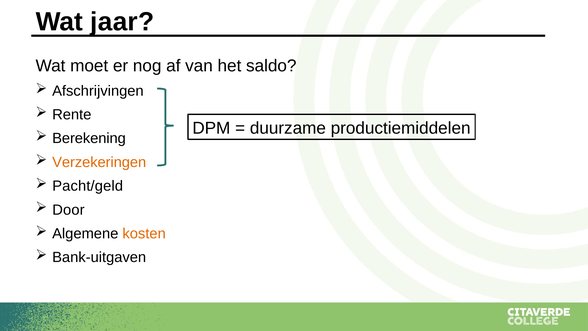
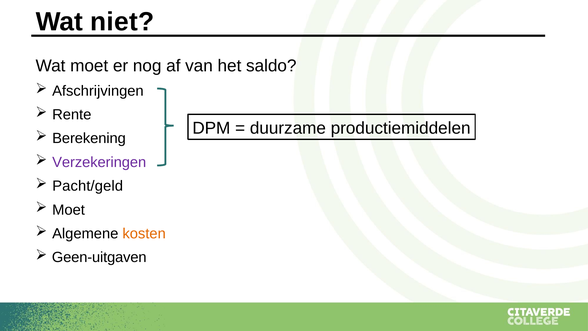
jaar: jaar -> niet
Verzekeringen colour: orange -> purple
Door at (68, 210): Door -> Moet
Bank-uitgaven: Bank-uitgaven -> Geen-uitgaven
